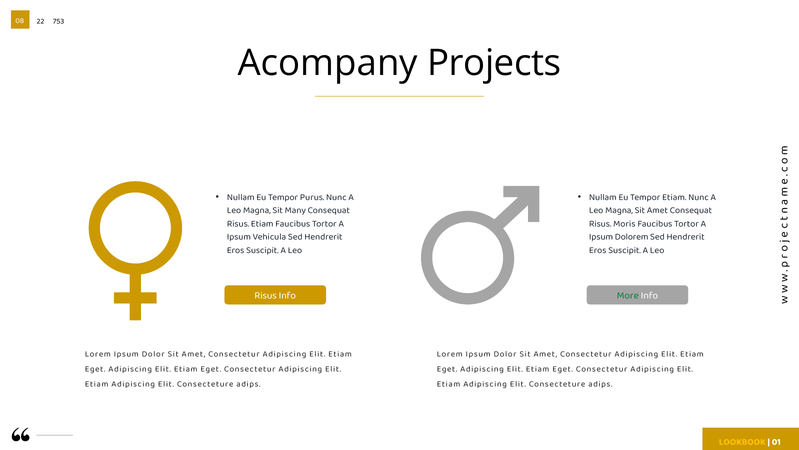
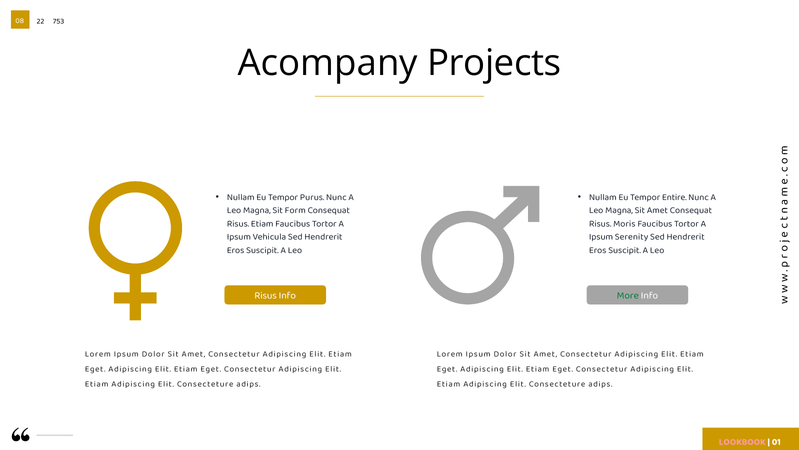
Tempor Etiam: Etiam -> Entire
Many: Many -> Form
Dolorem: Dolorem -> Serenity
LOOKBOOK colour: yellow -> pink
